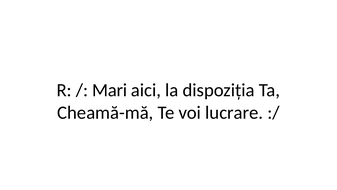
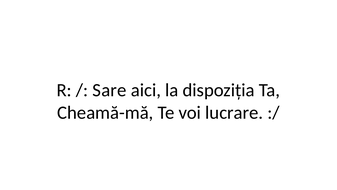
Mari: Mari -> Sare
